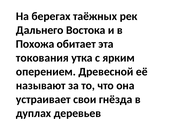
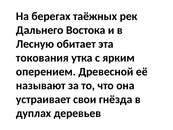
Похожа: Похожа -> Лесную
